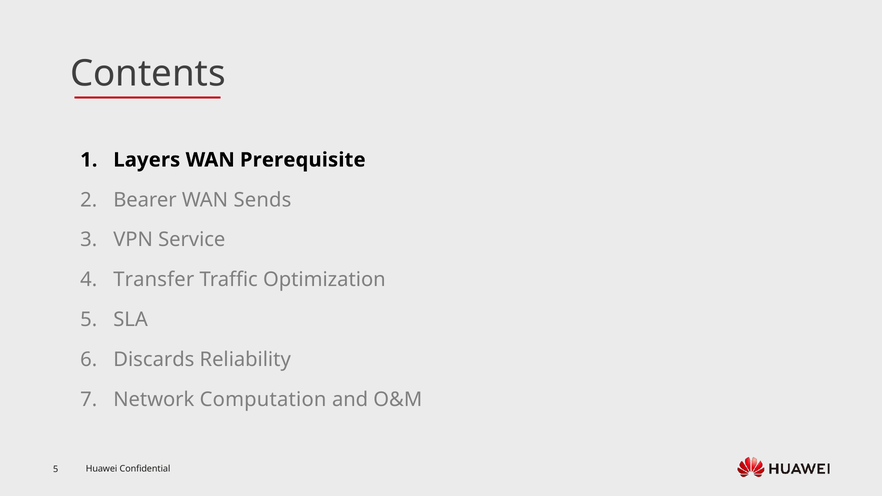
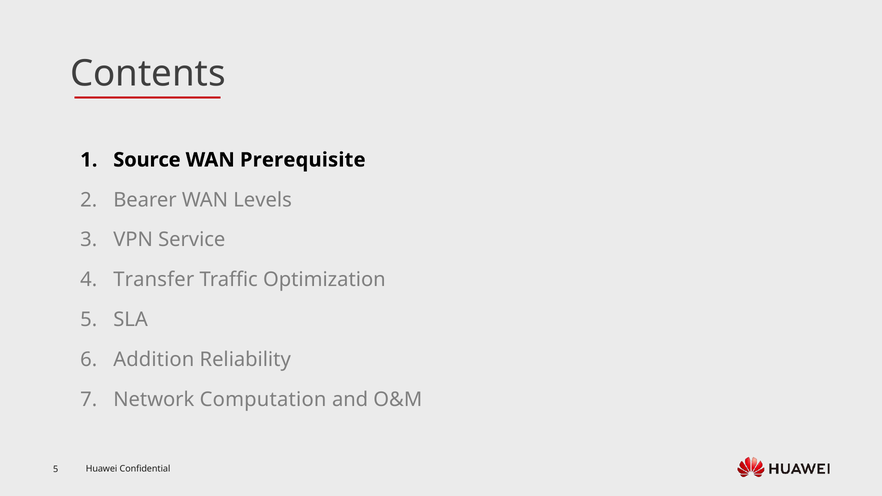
Layers: Layers -> Source
Sends: Sends -> Levels
Discards: Discards -> Addition
